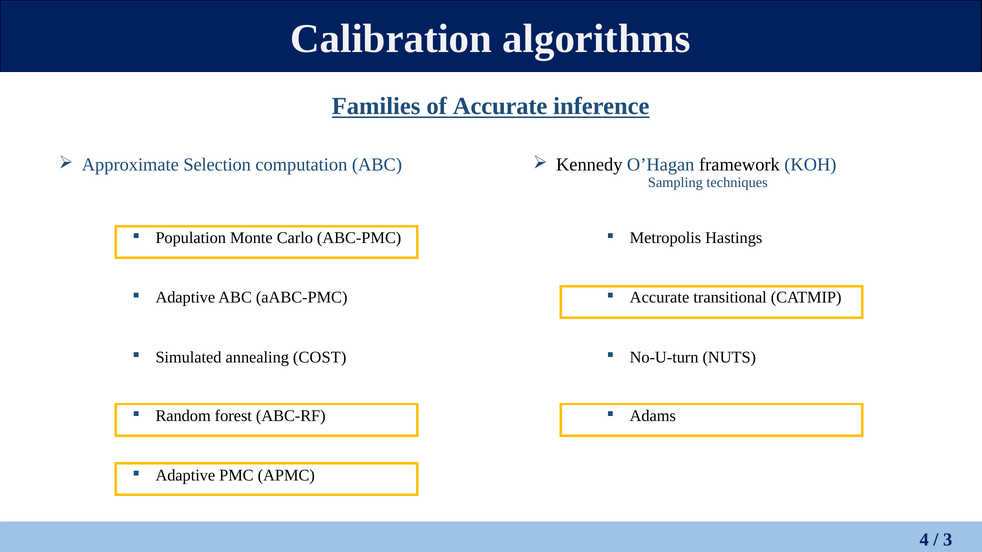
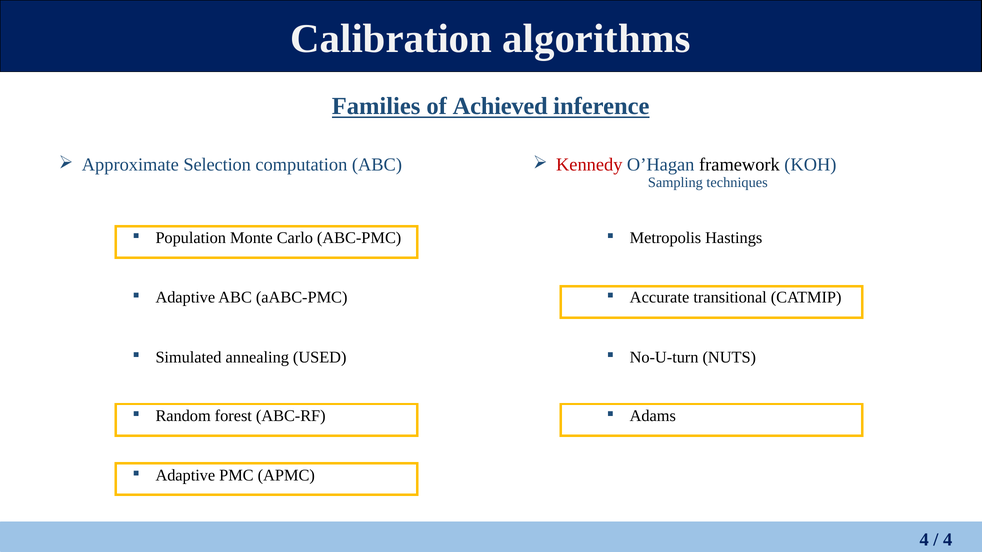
of Accurate: Accurate -> Achieved
Kennedy colour: black -> red
COST: COST -> USED
3 at (948, 540): 3 -> 4
